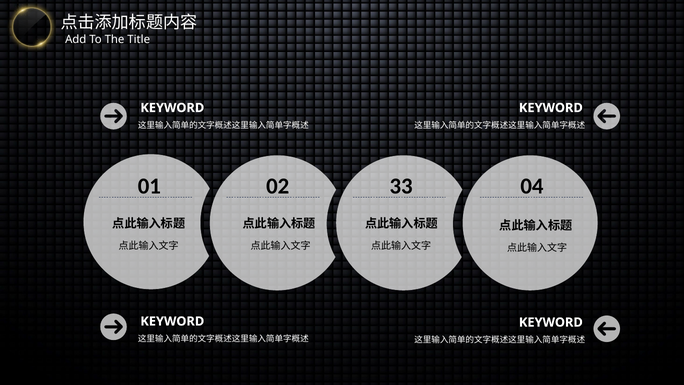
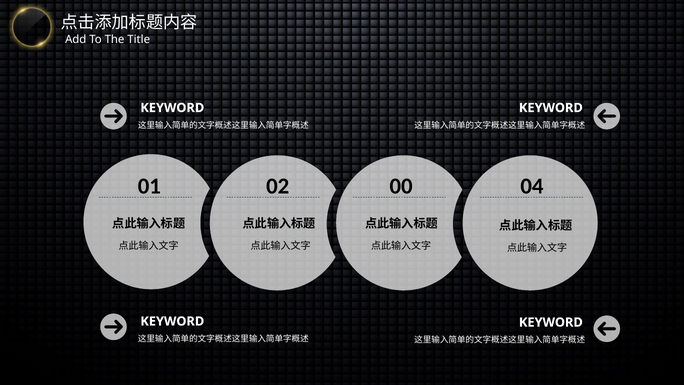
33: 33 -> 00
